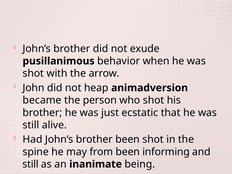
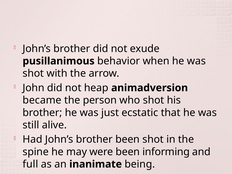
from: from -> were
still at (31, 164): still -> full
